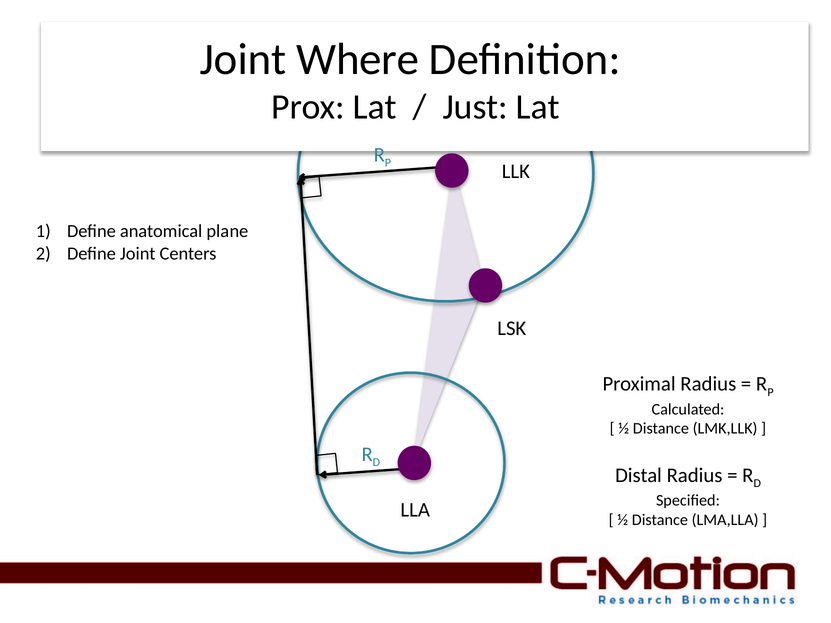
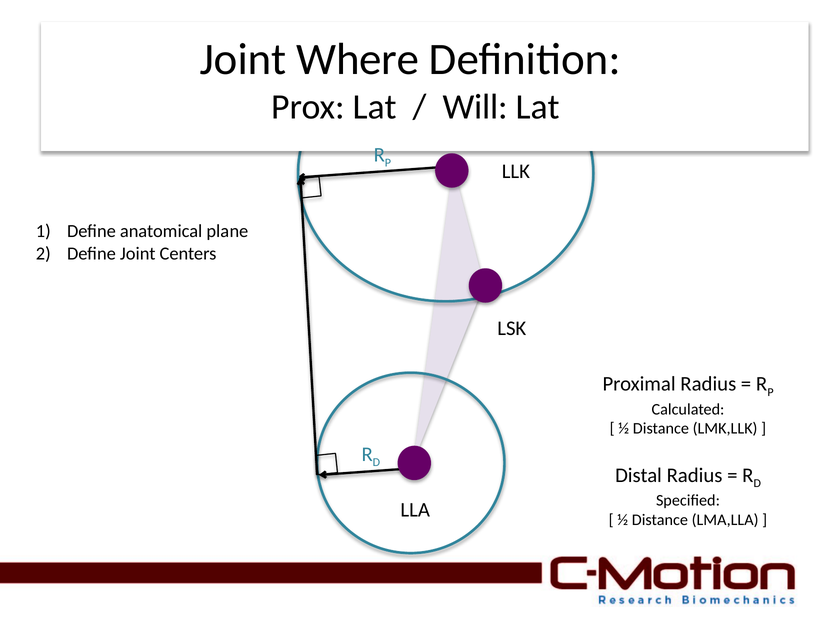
Just: Just -> Will
